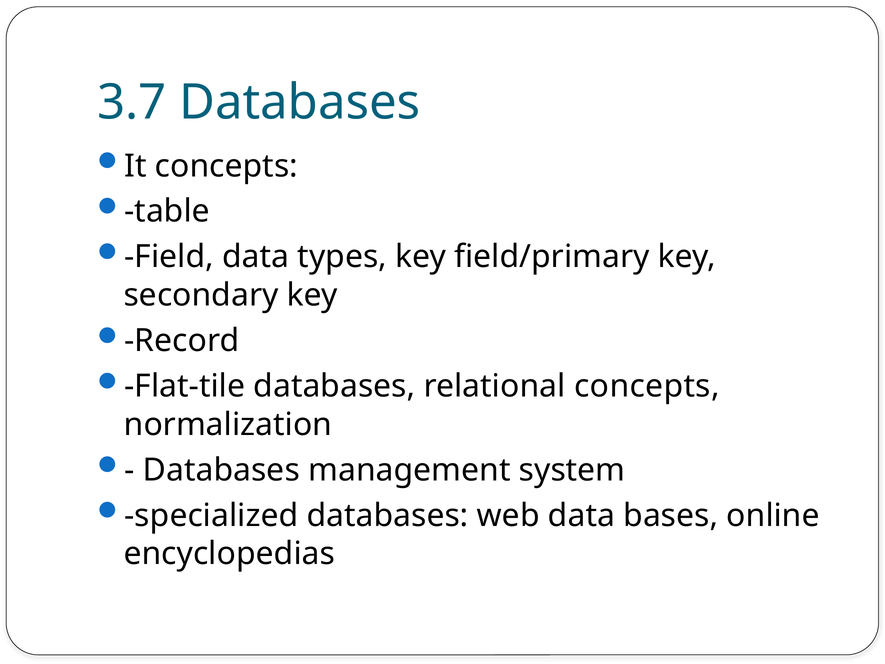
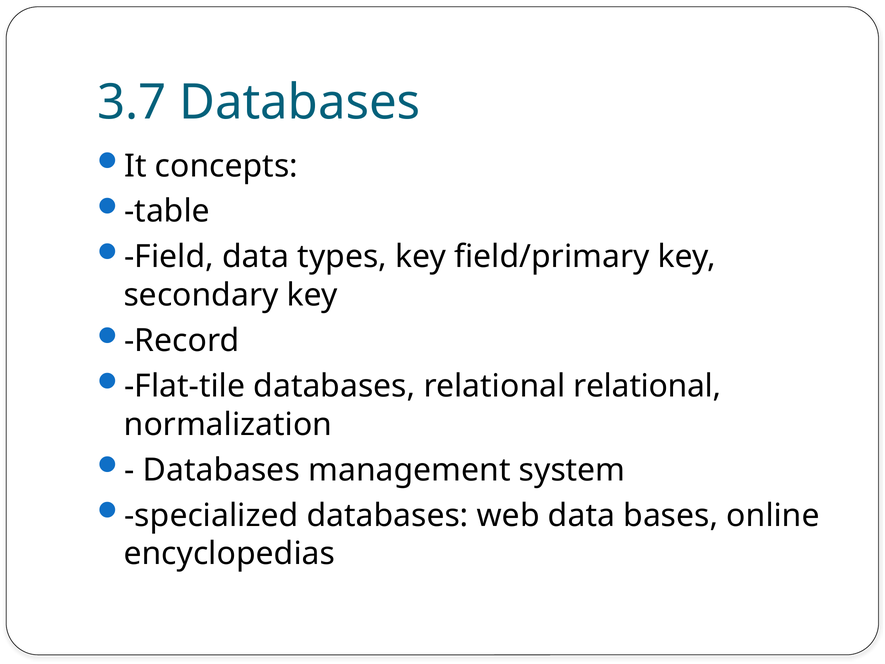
relational concepts: concepts -> relational
